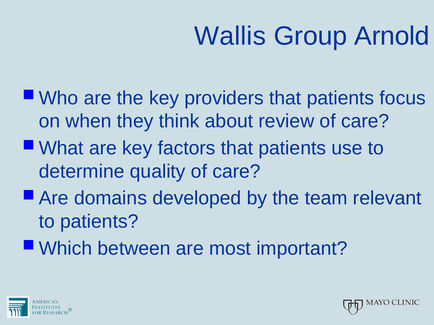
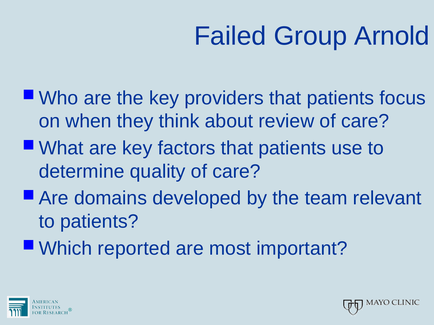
Wallis: Wallis -> Failed
between: between -> reported
